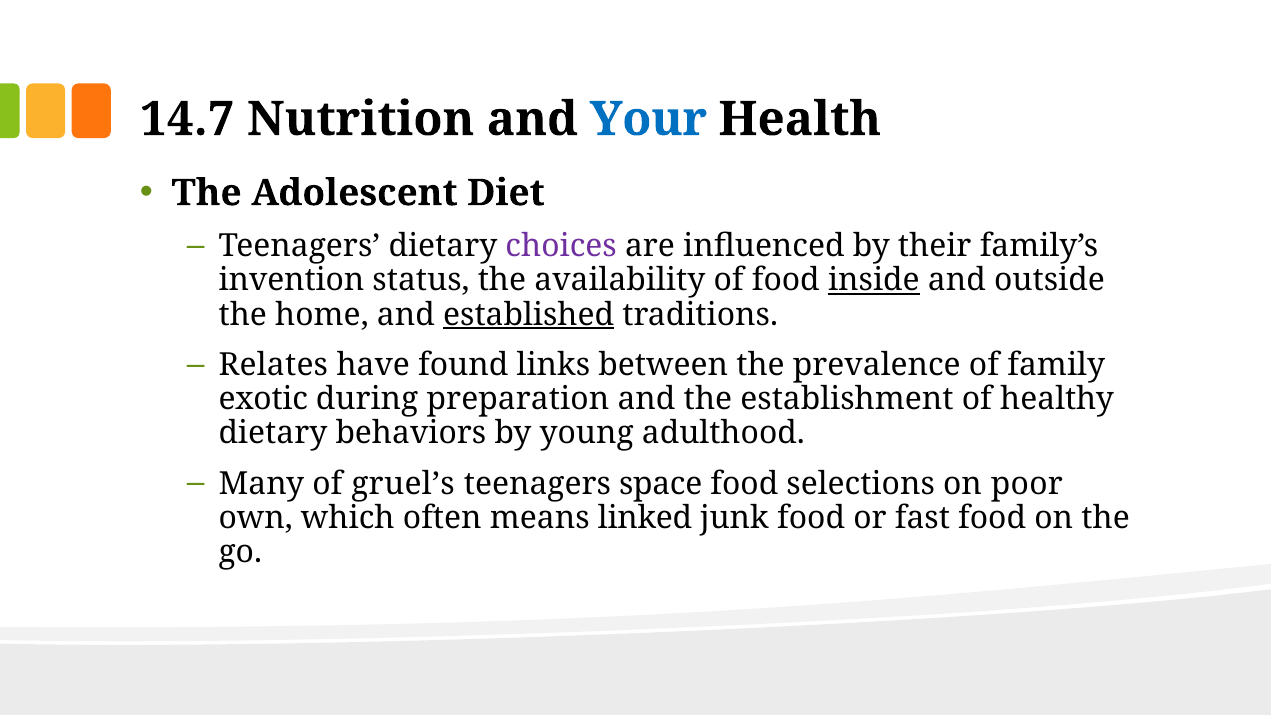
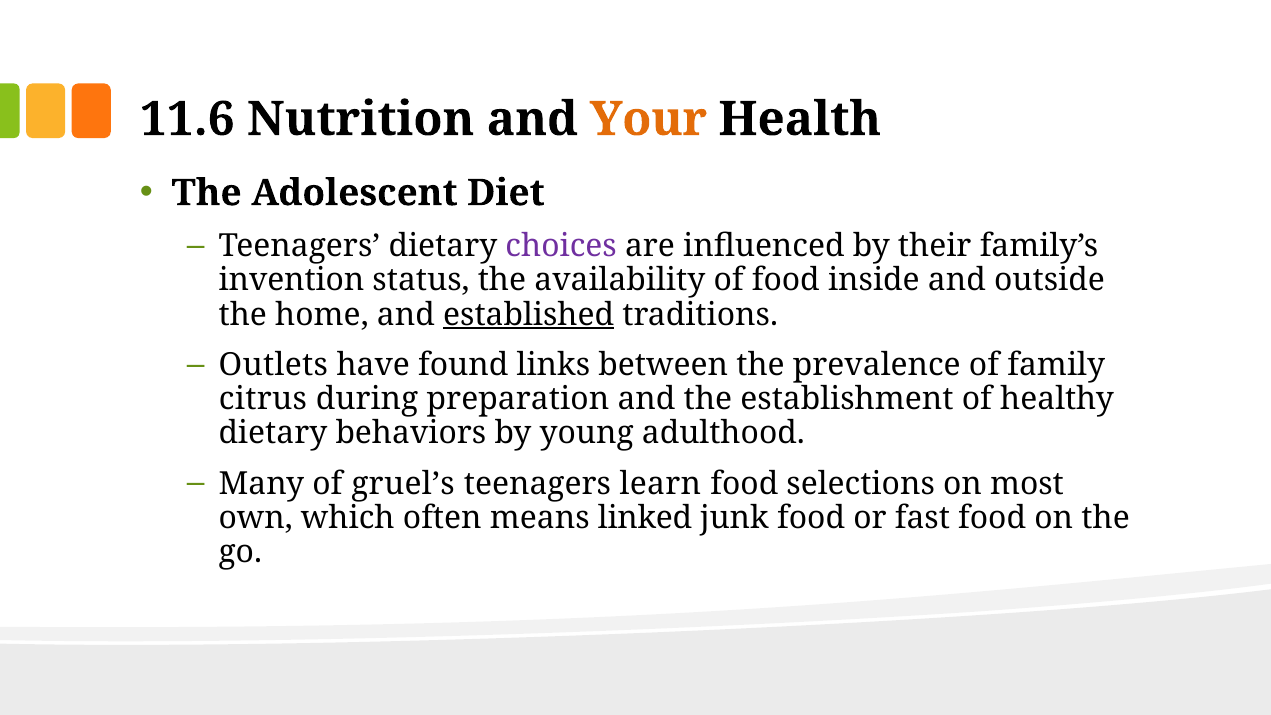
14.7: 14.7 -> 11.6
Your colour: blue -> orange
inside underline: present -> none
Relates: Relates -> Outlets
exotic: exotic -> citrus
space: space -> learn
poor: poor -> most
